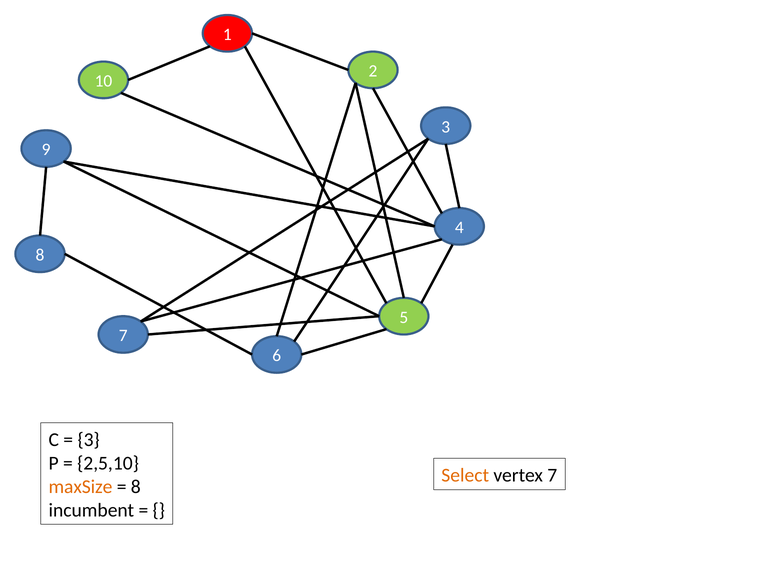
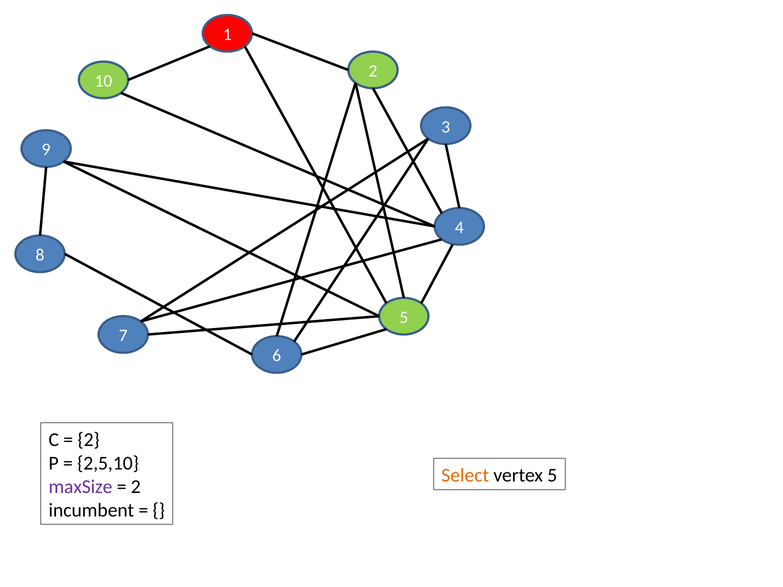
3 at (89, 440): 3 -> 2
vertex 7: 7 -> 5
maxSize colour: orange -> purple
8 at (136, 487): 8 -> 2
